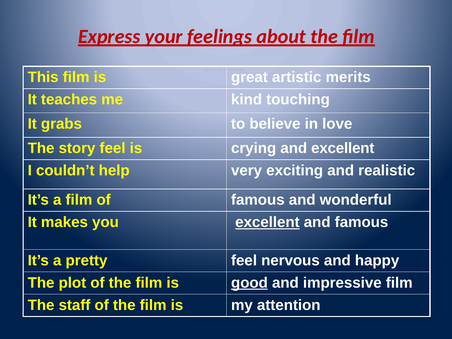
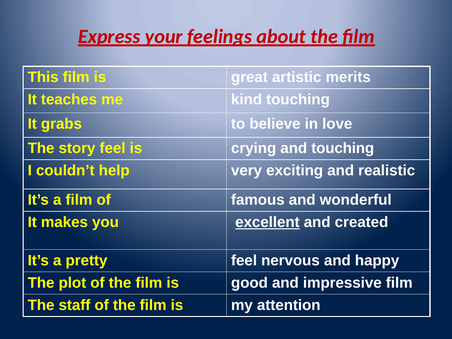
and excellent: excellent -> touching
and famous: famous -> created
good underline: present -> none
